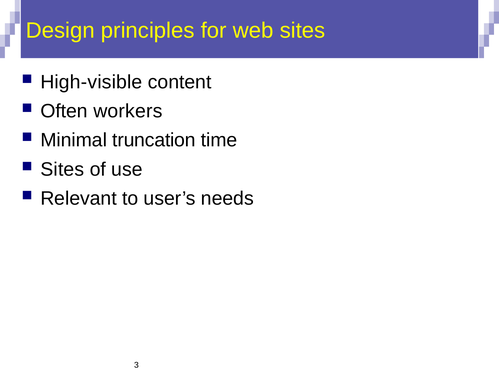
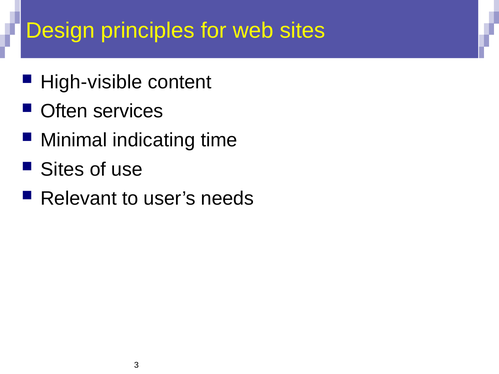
workers: workers -> services
truncation: truncation -> indicating
